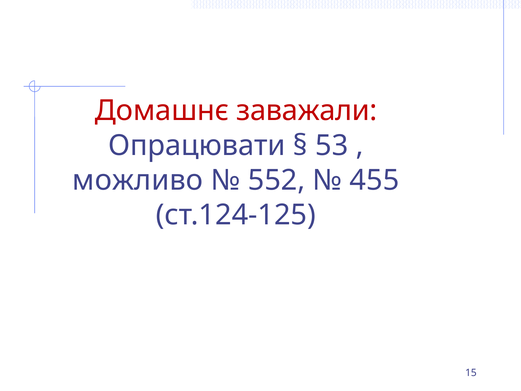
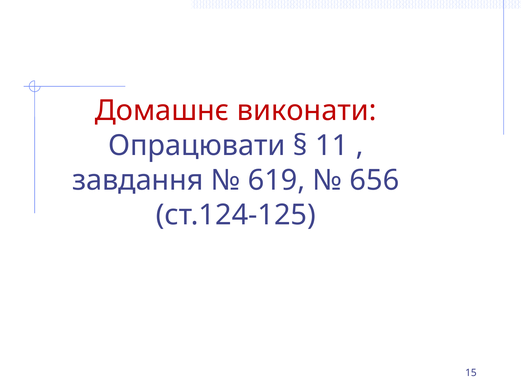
заважали: заважали -> виконати
53: 53 -> 11
можливо: можливо -> завдання
552: 552 -> 619
455: 455 -> 656
